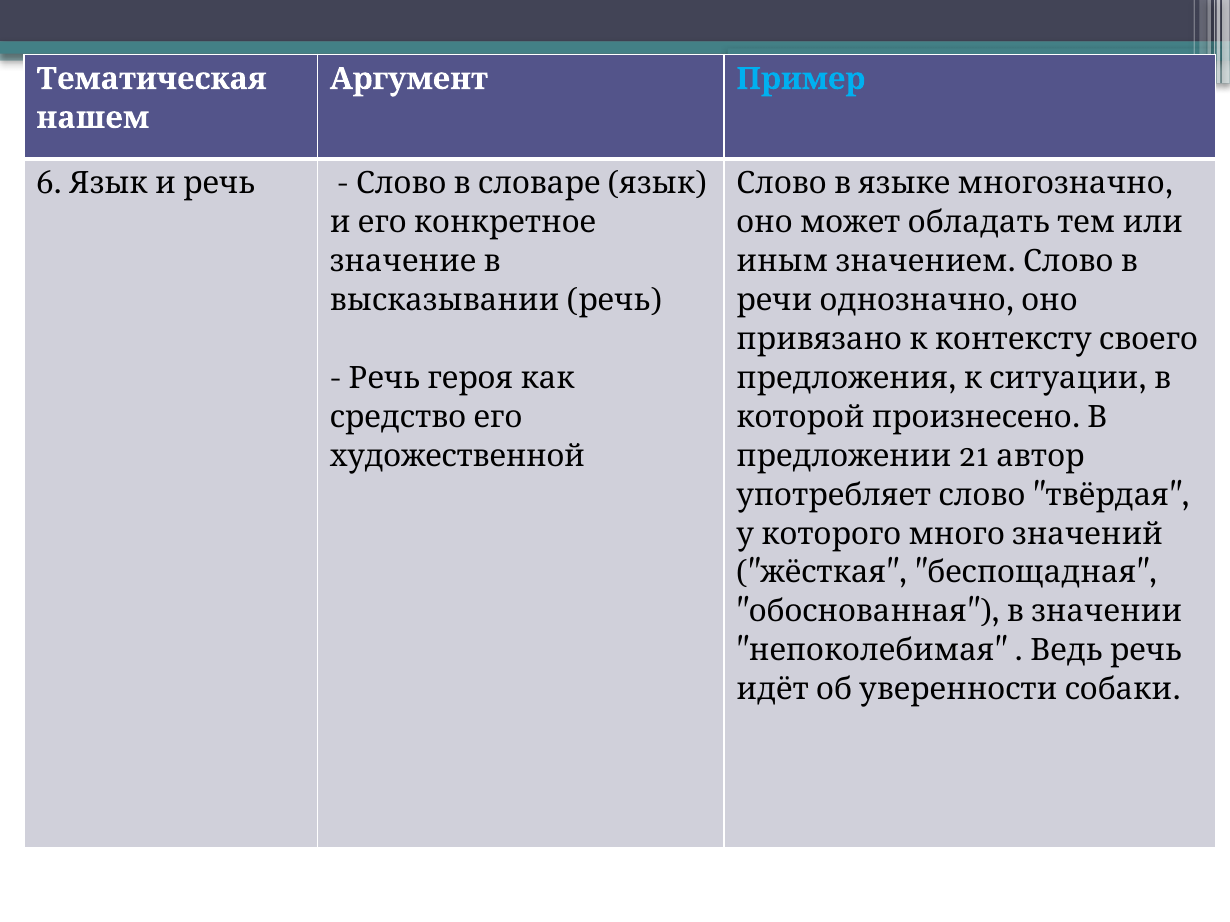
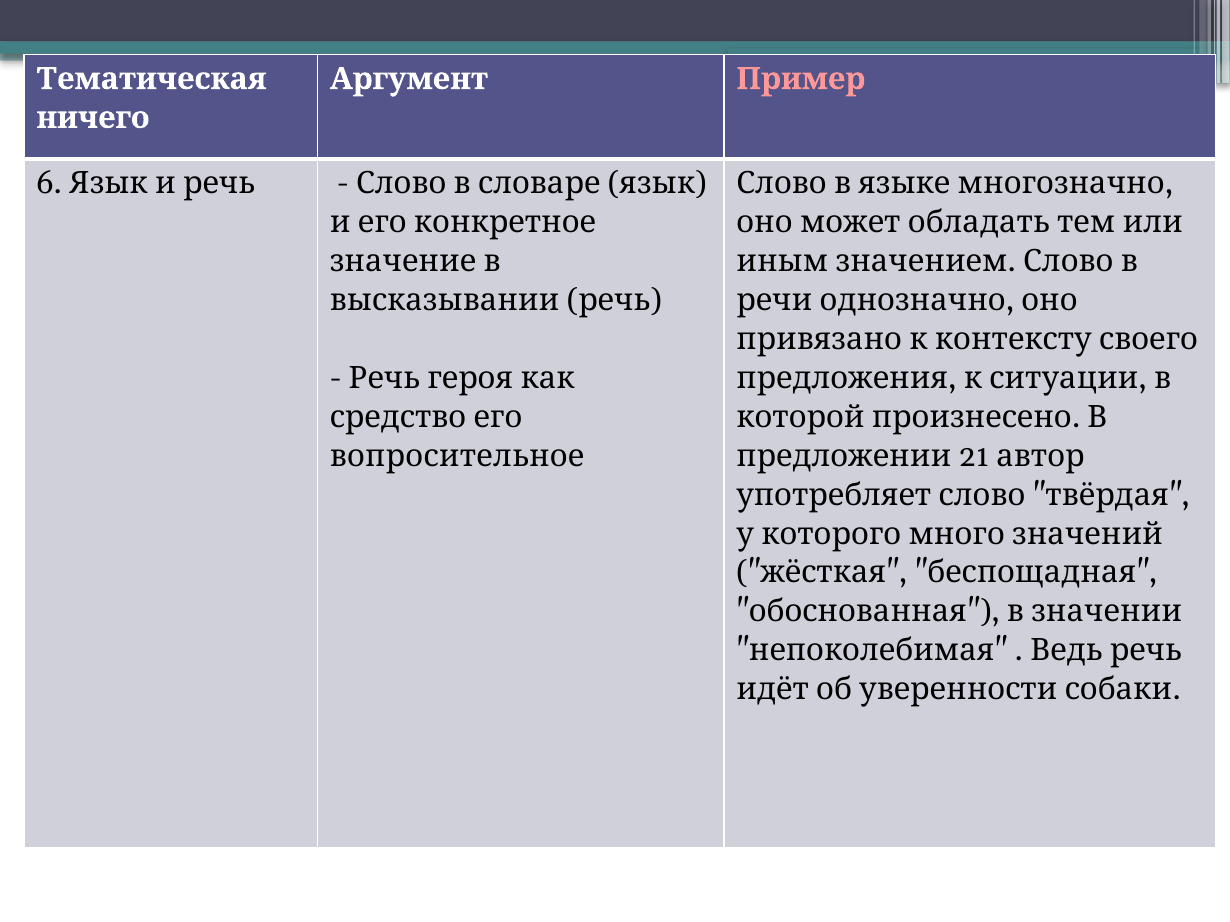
Пример colour: light blue -> pink
нашем: нашем -> ничего
художественной: художественной -> вопросительное
